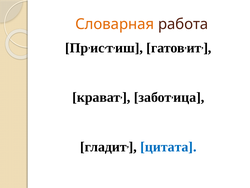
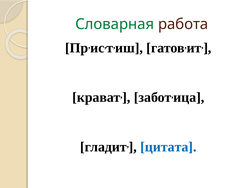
Словарная colour: orange -> green
